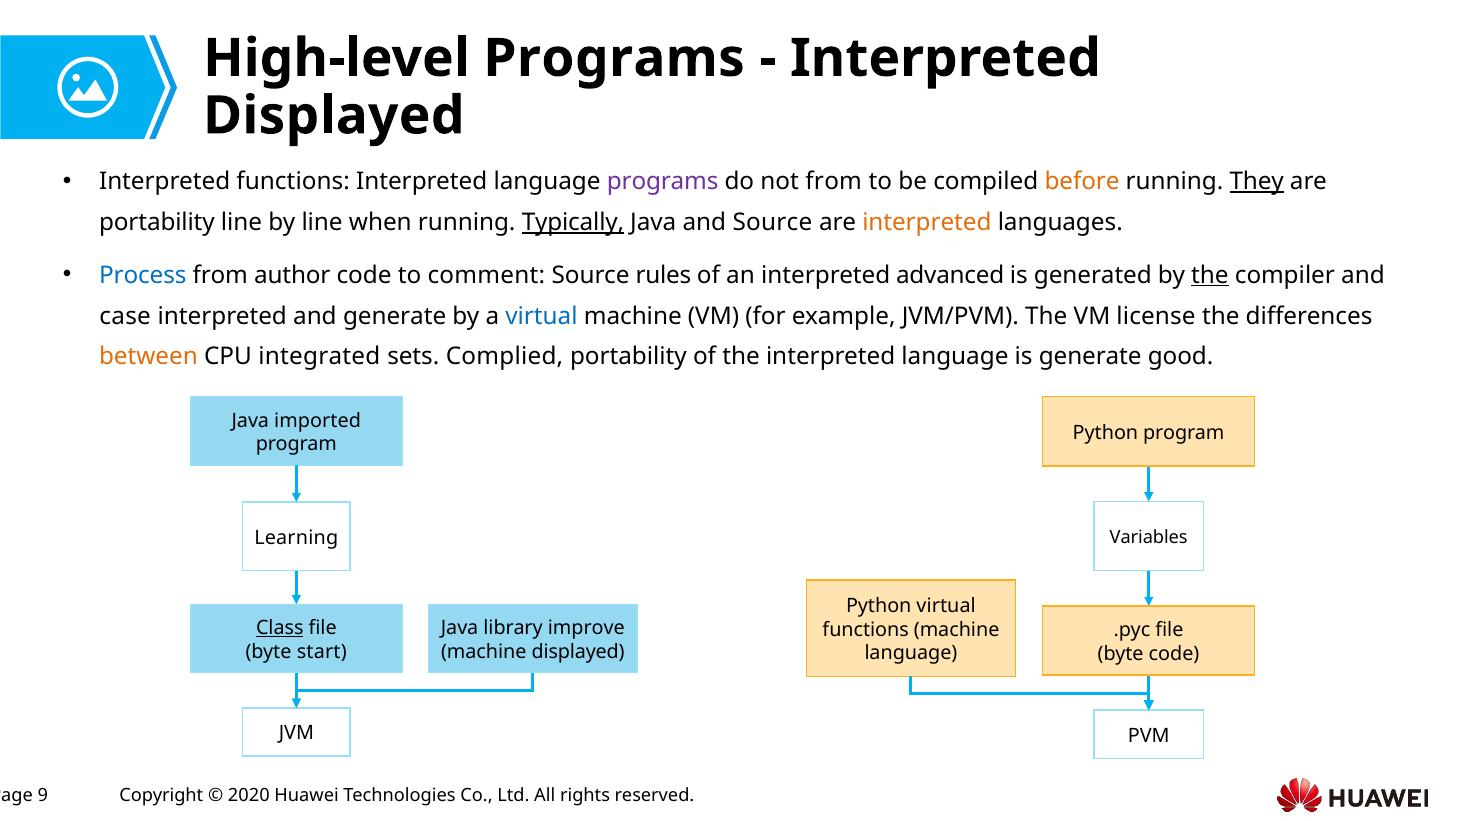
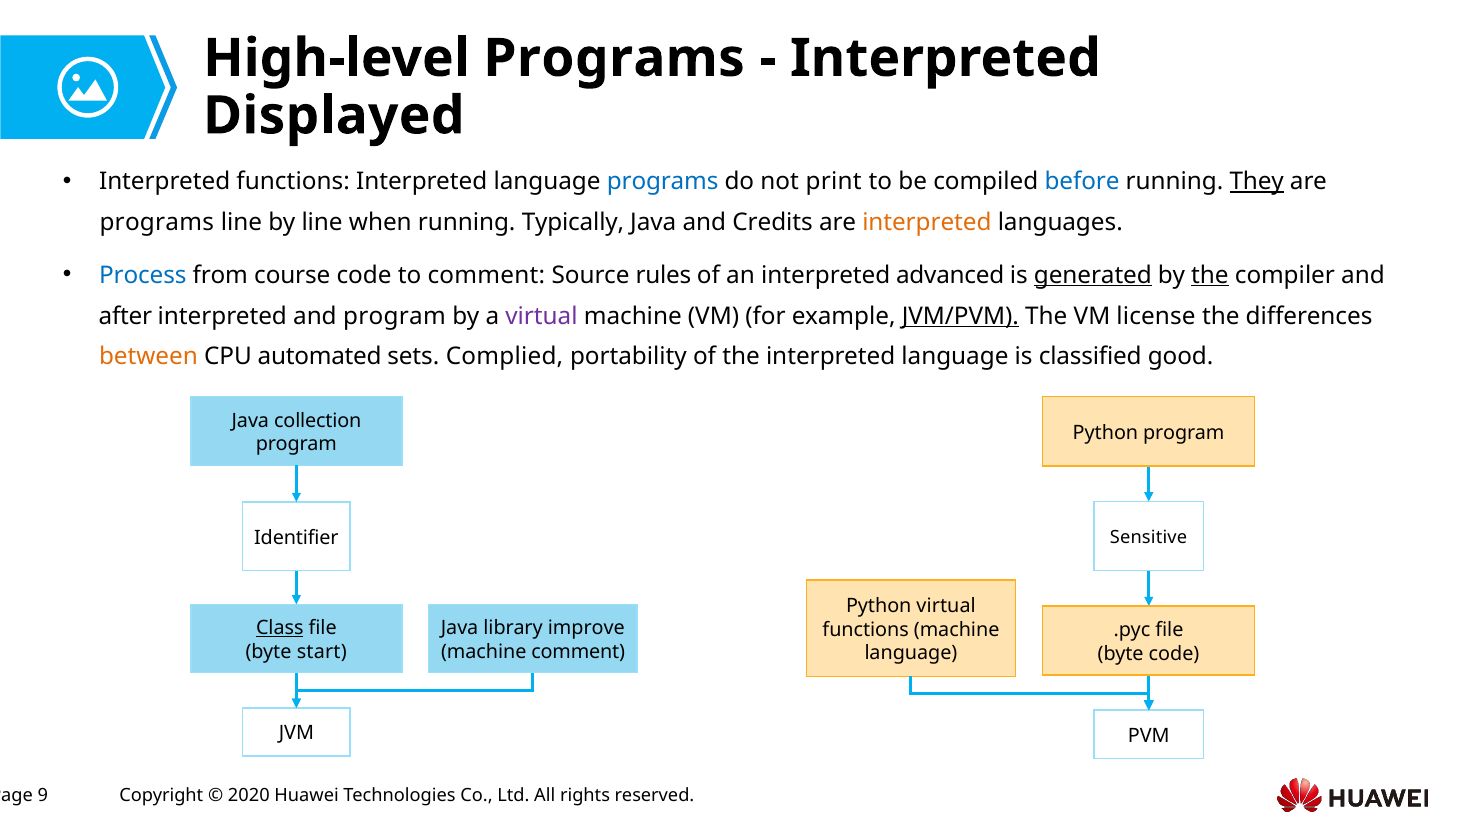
programs at (663, 182) colour: purple -> blue
not from: from -> print
before colour: orange -> blue
portability at (157, 222): portability -> programs
Typically underline: present -> none
and Source: Source -> Credits
author: author -> course
generated underline: none -> present
case: case -> after
and generate: generate -> program
virtual at (542, 316) colour: blue -> purple
JVM/PVM underline: none -> present
integrated: integrated -> automated
is generate: generate -> classified
imported: imported -> collection
Learning: Learning -> Identifier
Variables: Variables -> Sensitive
machine displayed: displayed -> comment
